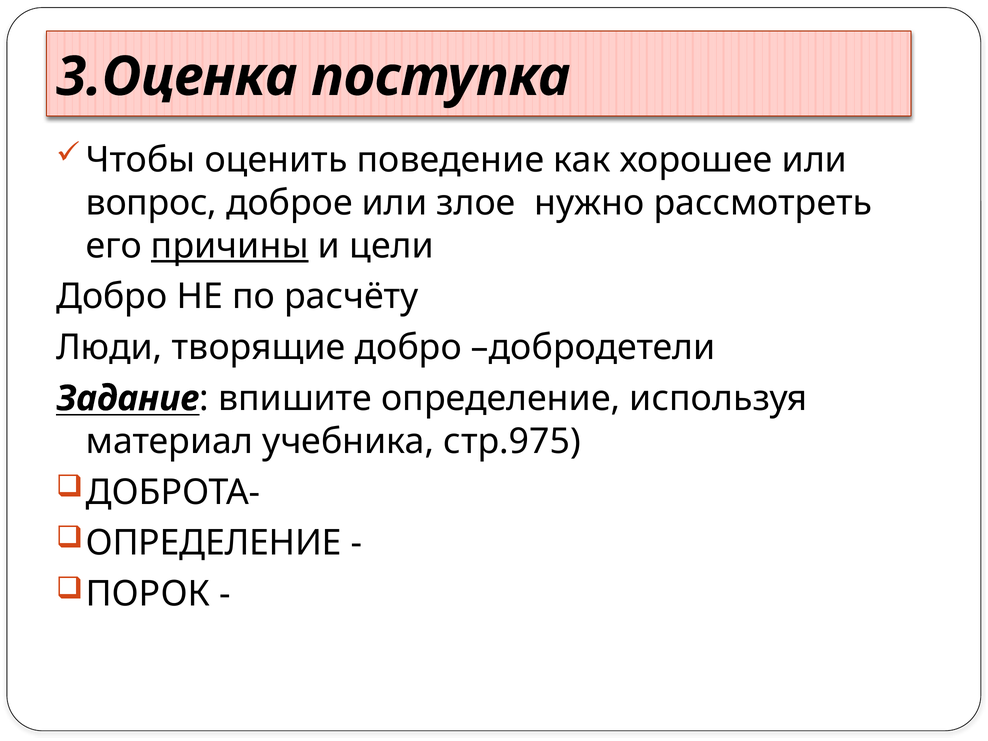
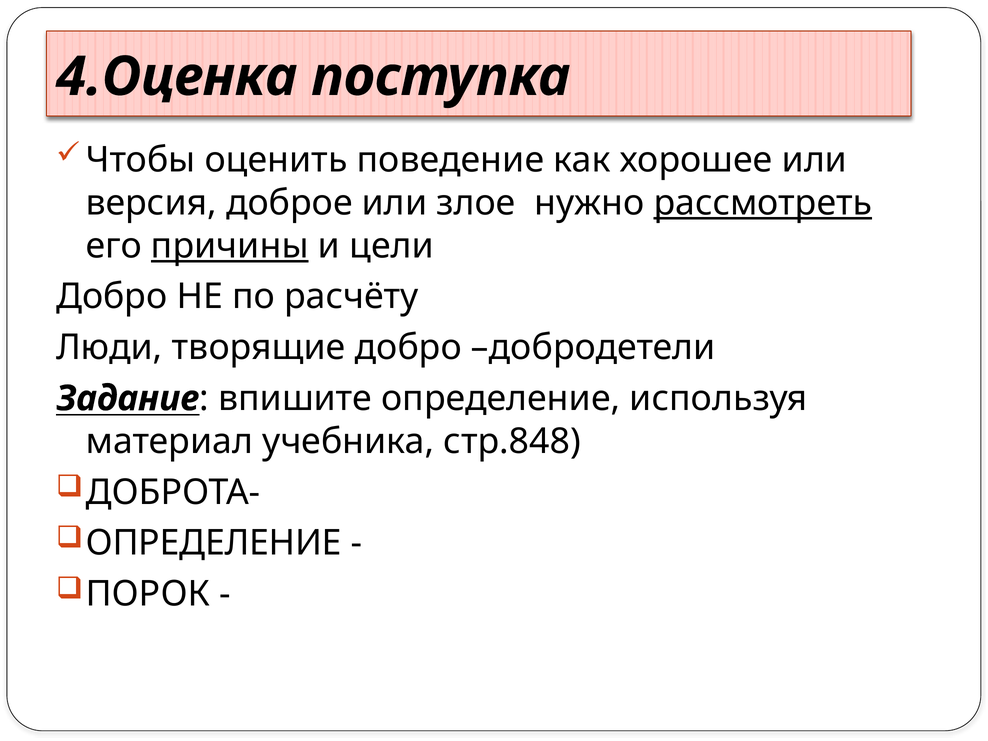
3.Оценка: 3.Оценка -> 4.Оценка
вопрос: вопрос -> версия
рассмотреть underline: none -> present
стр.975: стр.975 -> стр.848
